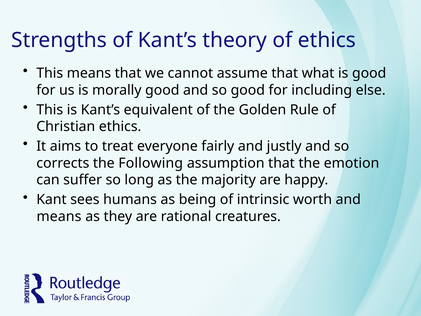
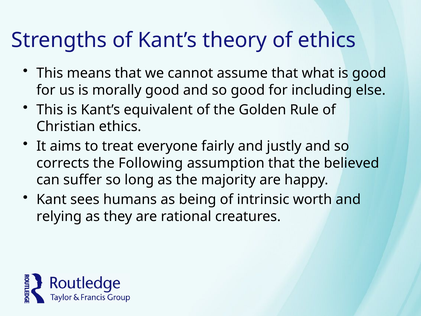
emotion: emotion -> believed
means at (59, 216): means -> relying
